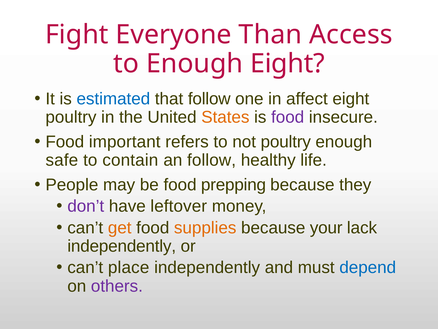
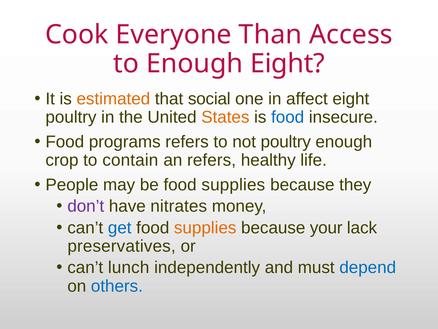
Fight: Fight -> Cook
estimated colour: blue -> orange
that follow: follow -> social
food at (288, 117) colour: purple -> blue
important: important -> programs
safe: safe -> crop
an follow: follow -> refers
be food prepping: prepping -> supplies
leftover: leftover -> nitrates
get colour: orange -> blue
independently at (122, 246): independently -> preservatives
place: place -> lunch
others colour: purple -> blue
